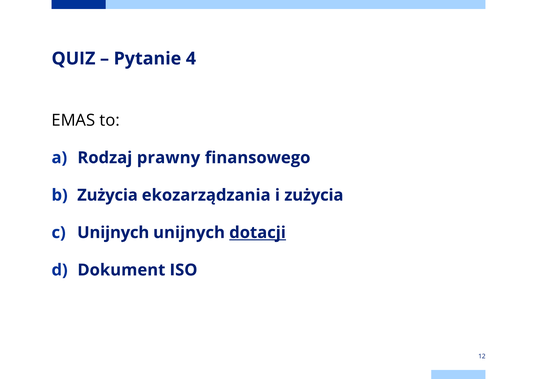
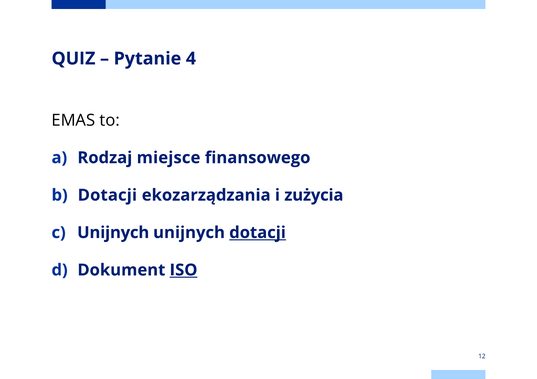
prawny: prawny -> miejsce
Zużycia at (108, 196): Zużycia -> Dotacji
ISO underline: none -> present
